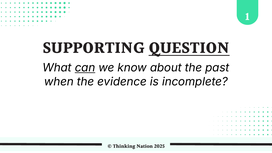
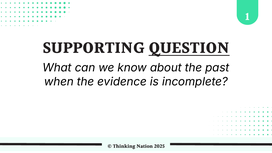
can underline: present -> none
